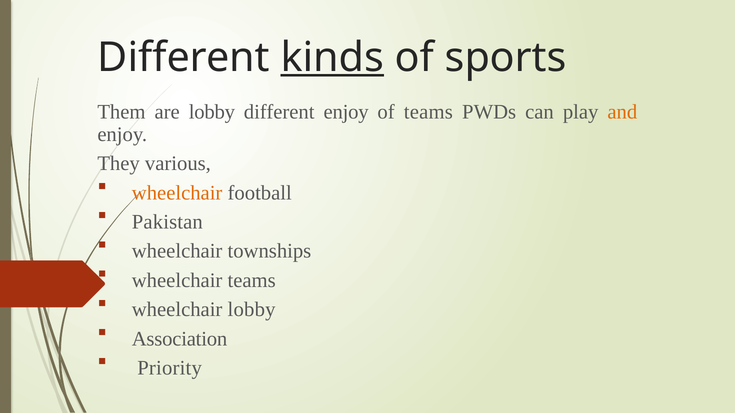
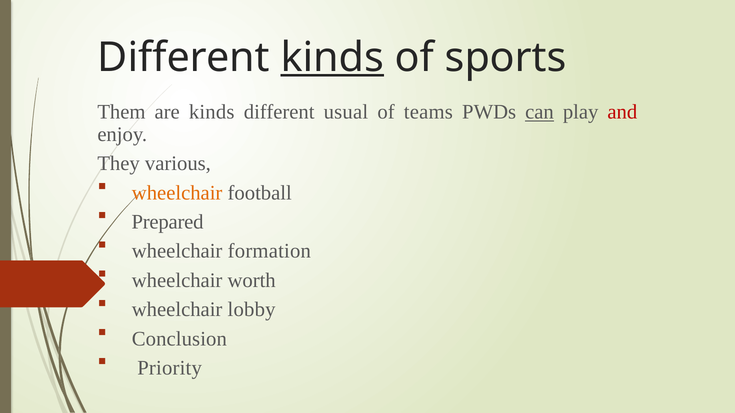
are lobby: lobby -> kinds
different enjoy: enjoy -> usual
can underline: none -> present
and colour: orange -> red
Pakistan: Pakistan -> Prepared
townships: townships -> formation
wheelchair teams: teams -> worth
Association: Association -> Conclusion
